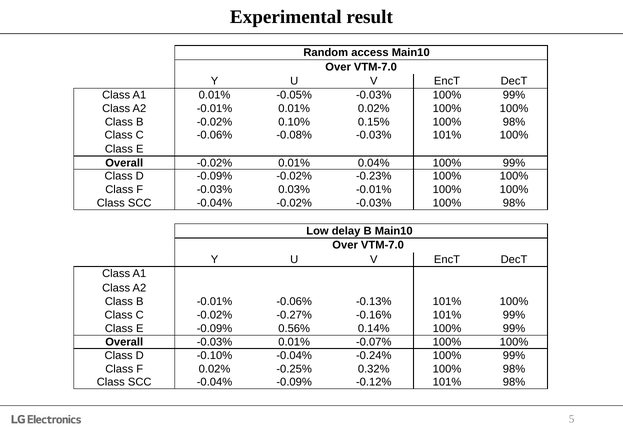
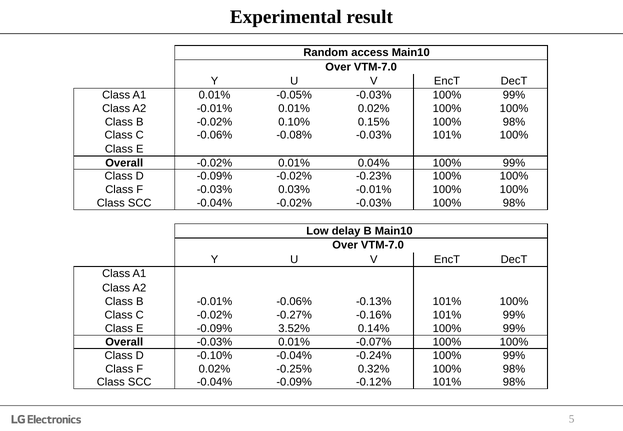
0.56%: 0.56% -> 3.52%
